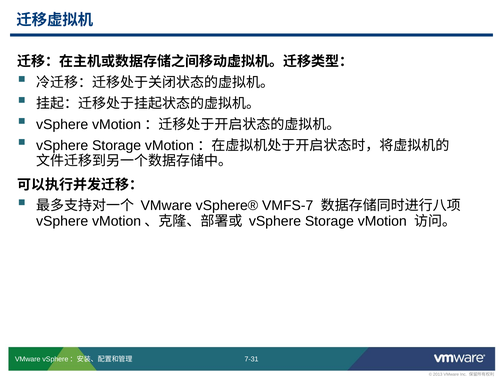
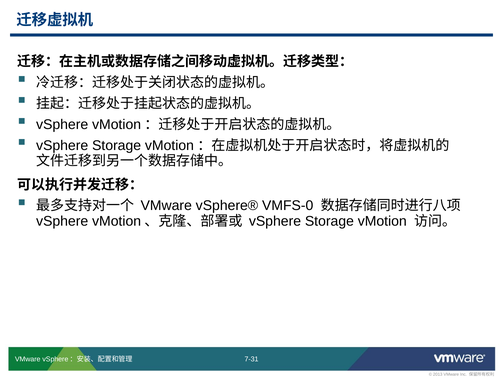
VMFS-7: VMFS-7 -> VMFS-0
